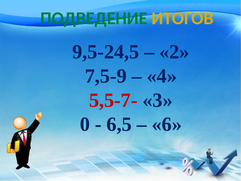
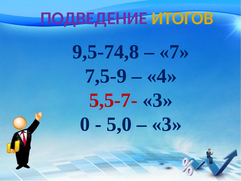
ПОДВЕДЕНИЕ colour: green -> purple
9,5-24,5: 9,5-24,5 -> 9,5-74,8
2: 2 -> 7
6,5: 6,5 -> 5,0
6 at (167, 124): 6 -> 3
